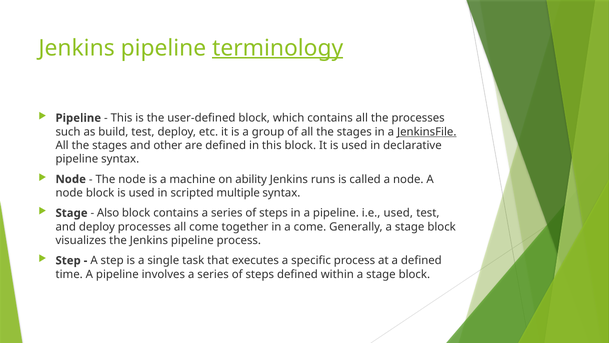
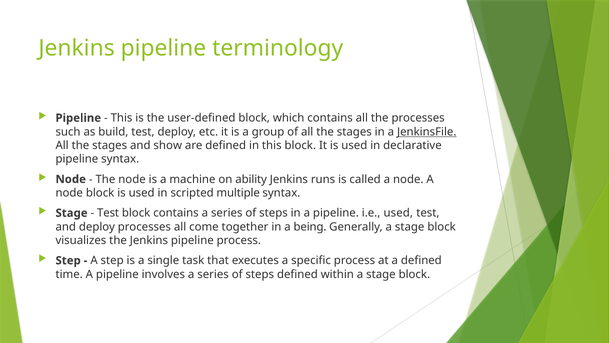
terminology underline: present -> none
other: other -> show
Also at (108, 213): Also -> Test
a come: come -> being
